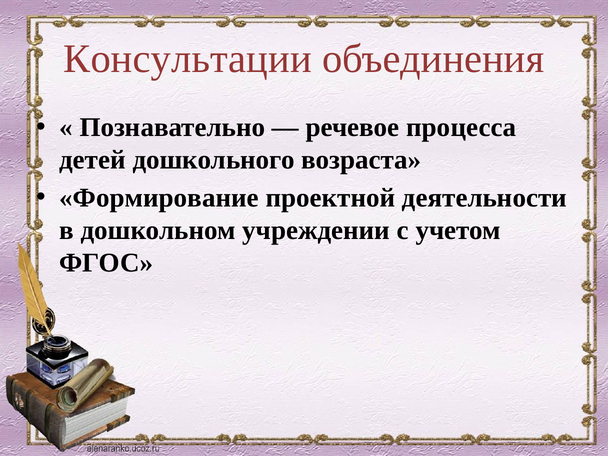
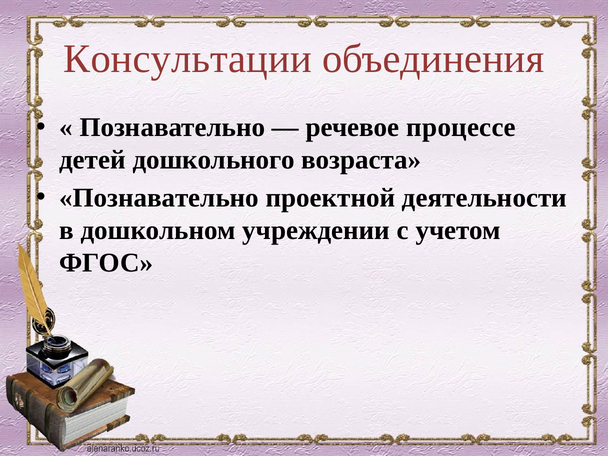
процесса: процесса -> процессе
Формирование at (159, 198): Формирование -> Познавательно
